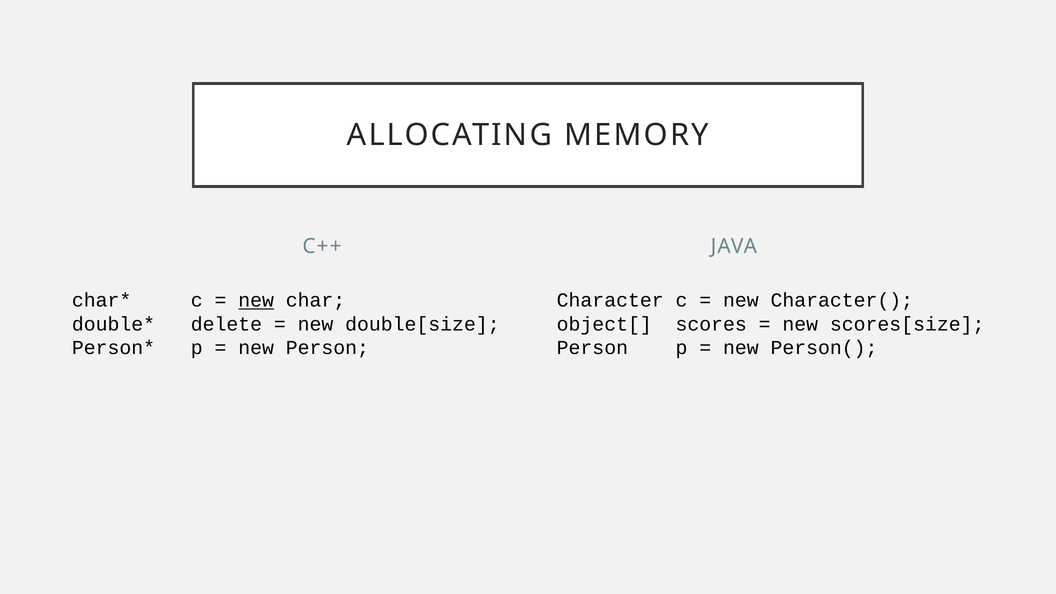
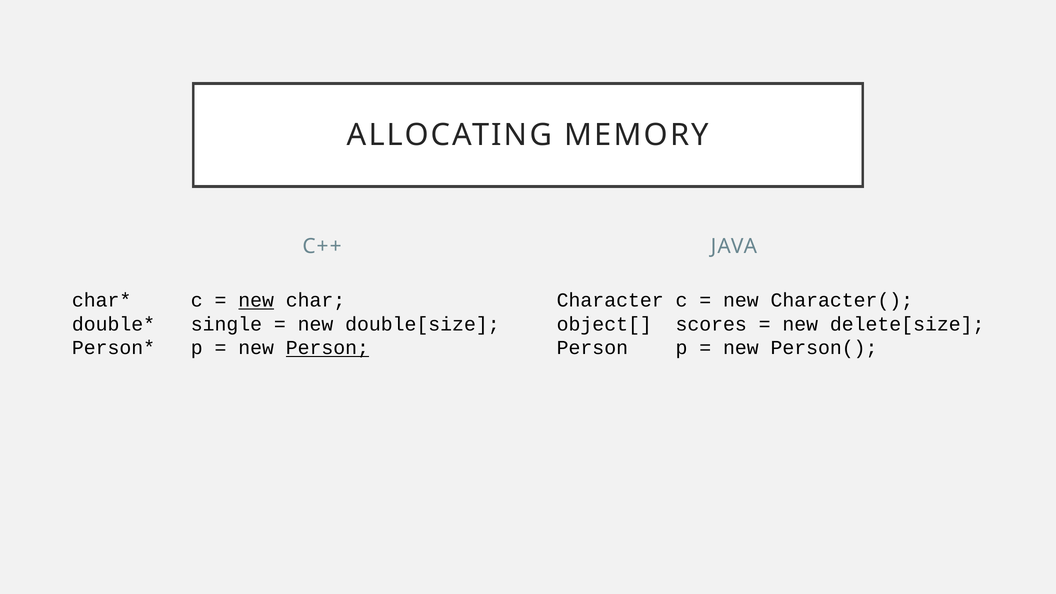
delete: delete -> single
scores[size: scores[size -> delete[size
Person at (327, 348) underline: none -> present
